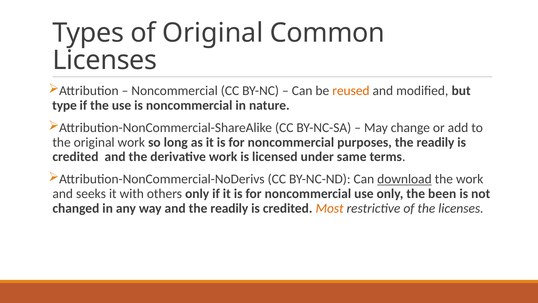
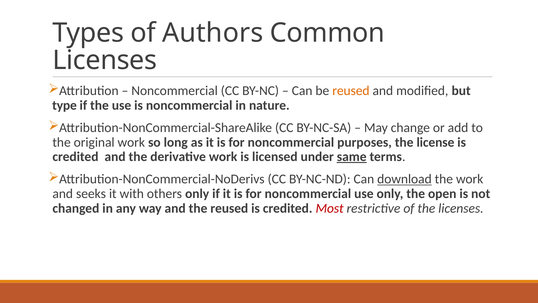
of Original: Original -> Authors
purposes the readily: readily -> license
same underline: none -> present
been: been -> open
and the readily: readily -> reused
Most colour: orange -> red
